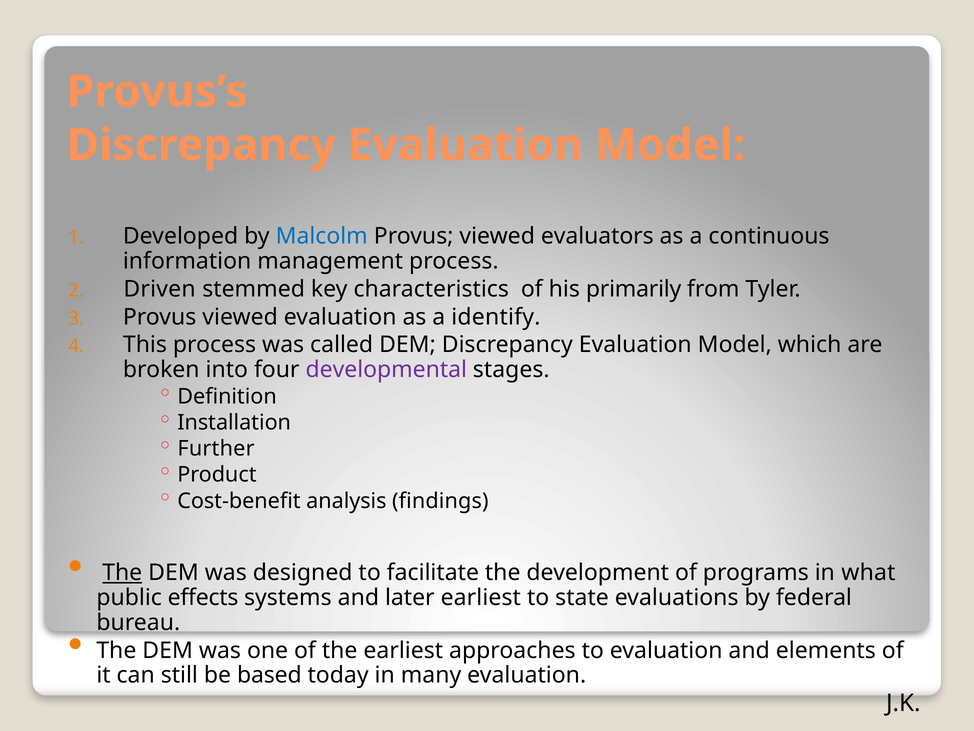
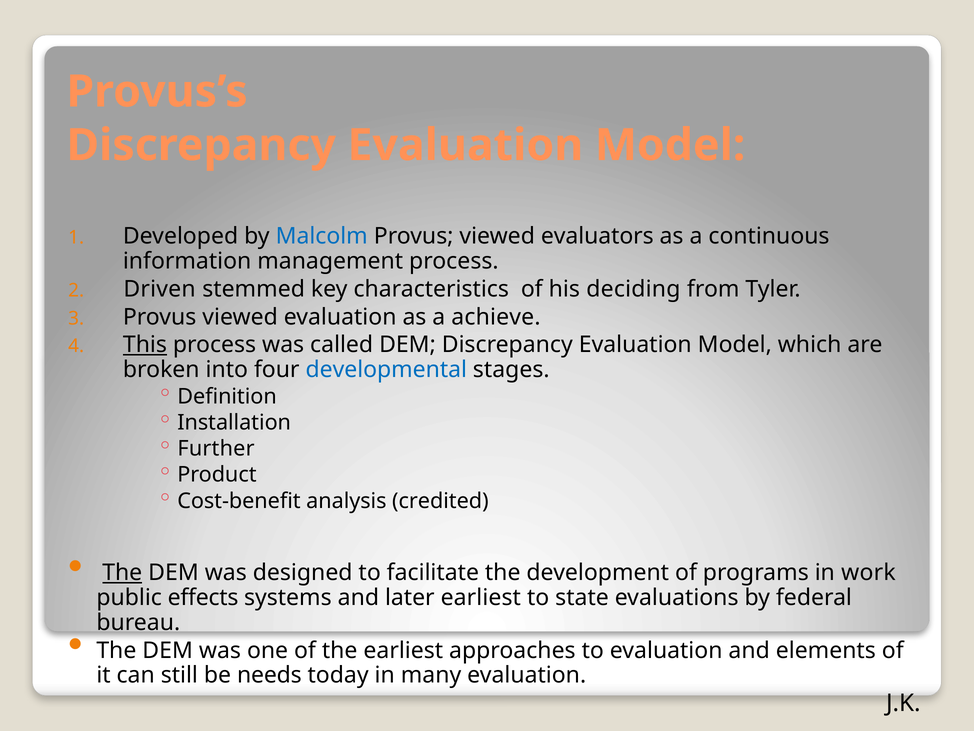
primarily: primarily -> deciding
identify: identify -> achieve
This underline: none -> present
developmental colour: purple -> blue
findings: findings -> credited
what: what -> work
based: based -> needs
